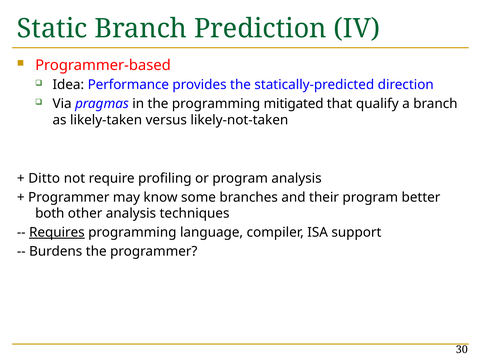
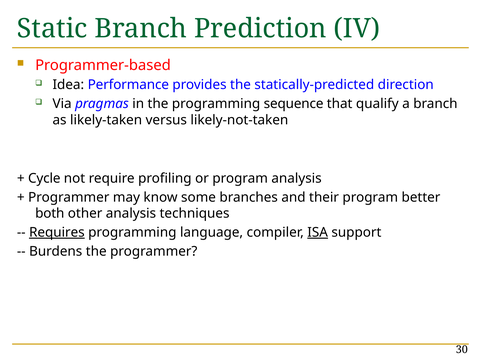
mitigated: mitigated -> sequence
Ditto: Ditto -> Cycle
ISA underline: none -> present
